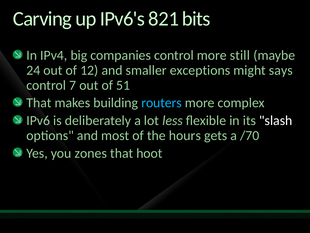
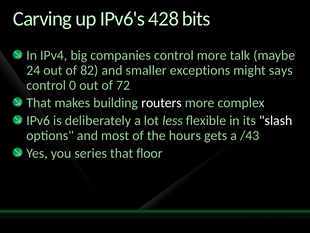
821: 821 -> 428
still: still -> talk
12: 12 -> 82
7: 7 -> 0
51: 51 -> 72
routers colour: light blue -> white
/70: /70 -> /43
zones: zones -> series
hoot: hoot -> floor
